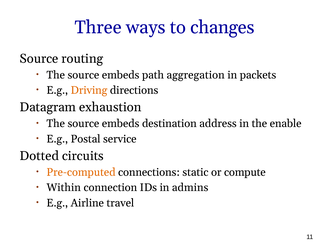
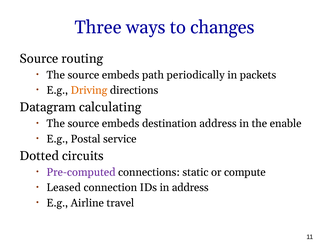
aggregation: aggregation -> periodically
exhaustion: exhaustion -> calculating
Pre-computed colour: orange -> purple
Within: Within -> Leased
in admins: admins -> address
